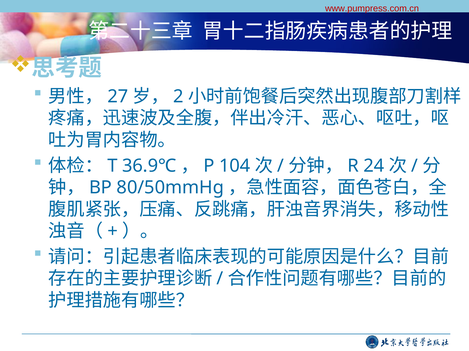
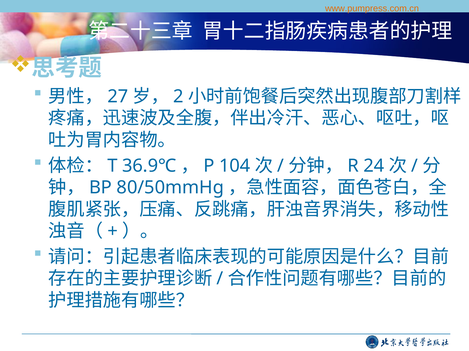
www.pumpress.com.cn colour: red -> orange
